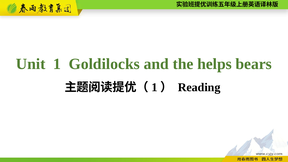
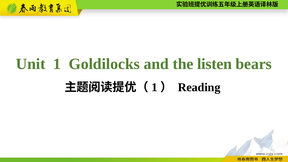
helps: helps -> listen
